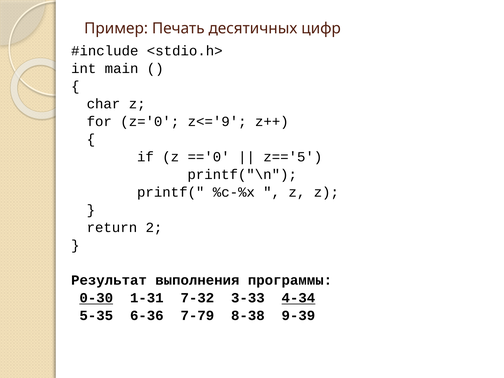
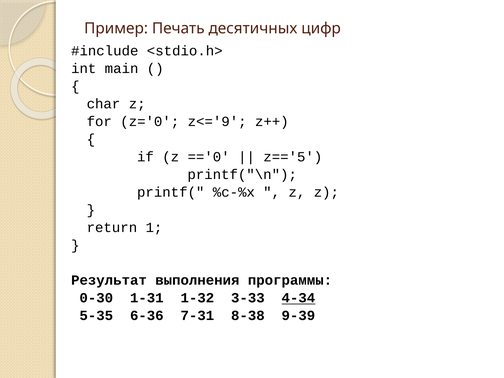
2: 2 -> 1
0-30 underline: present -> none
7-32: 7-32 -> 1-32
7-79: 7-79 -> 7-31
